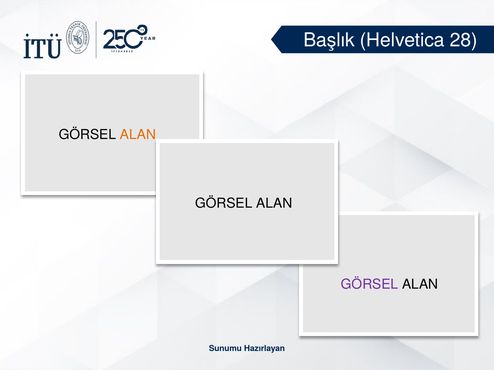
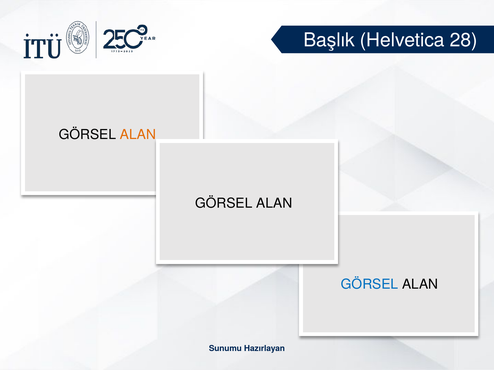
GÖRSEL at (370, 285) colour: purple -> blue
